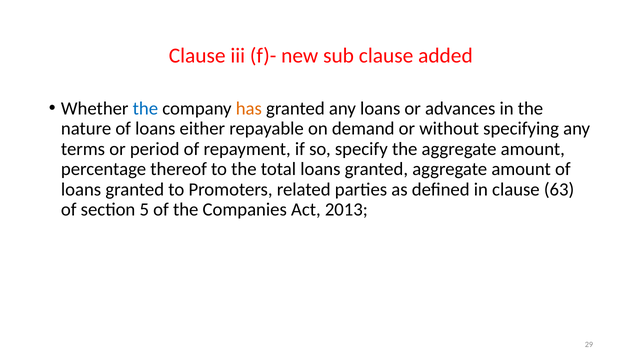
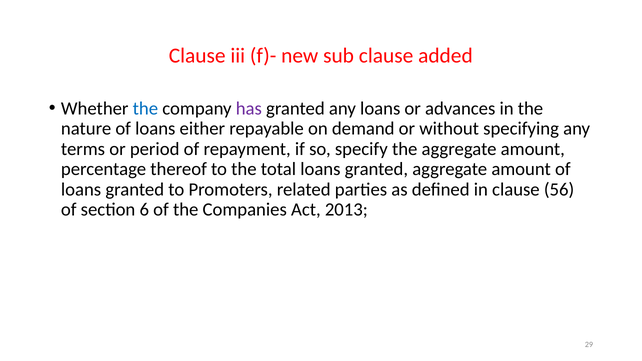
has colour: orange -> purple
63: 63 -> 56
5: 5 -> 6
